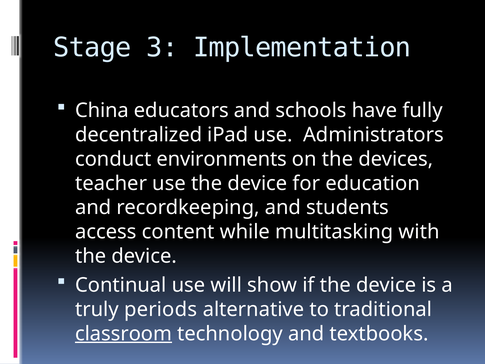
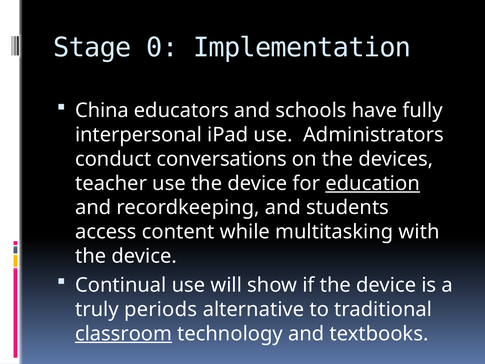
3: 3 -> 0
decentralized: decentralized -> interpersonal
environments: environments -> conversations
education underline: none -> present
